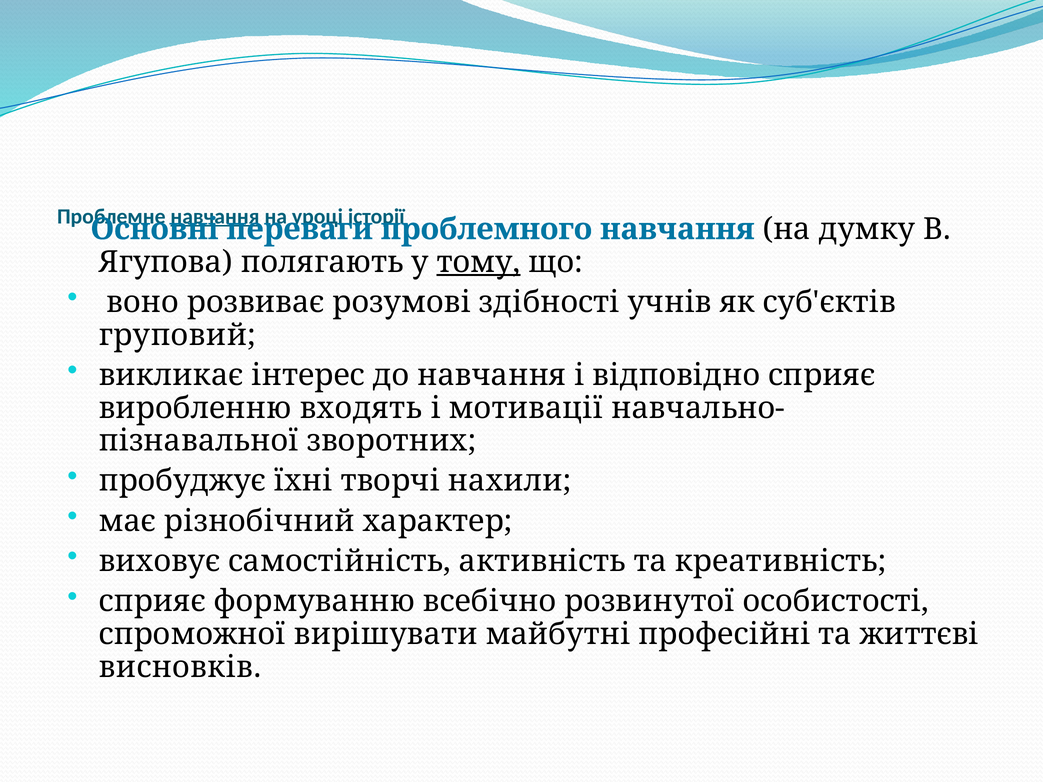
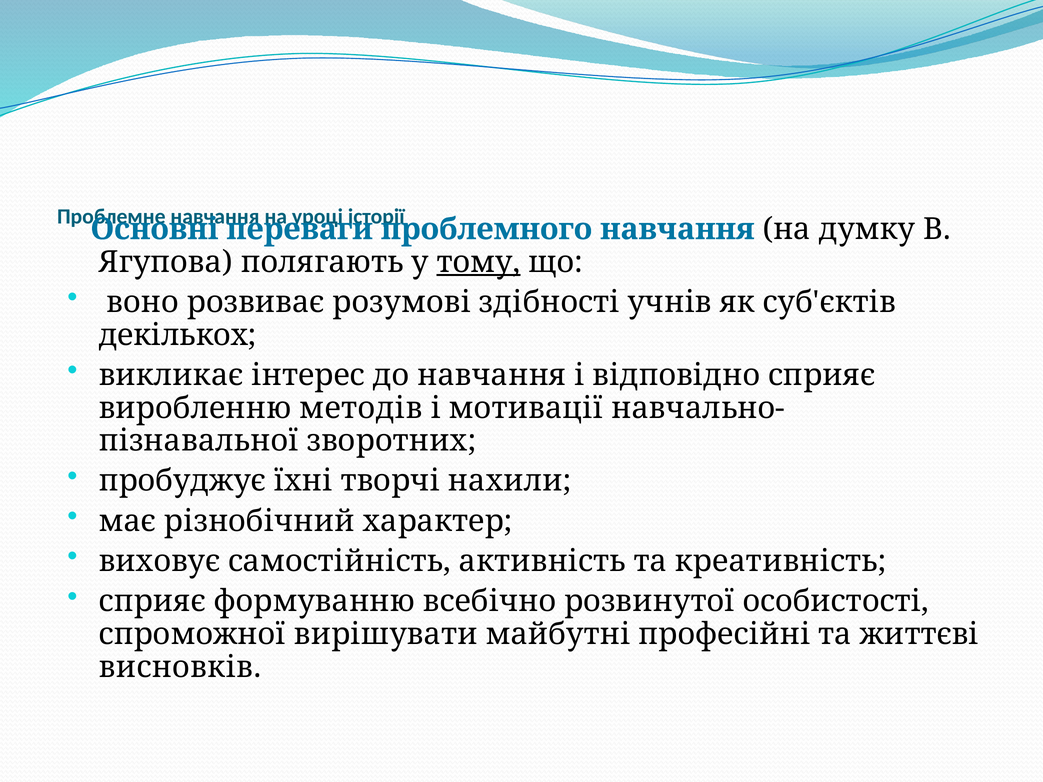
навчання at (215, 217) underline: present -> none
груповий: груповий -> декількох
входять: входять -> методів
